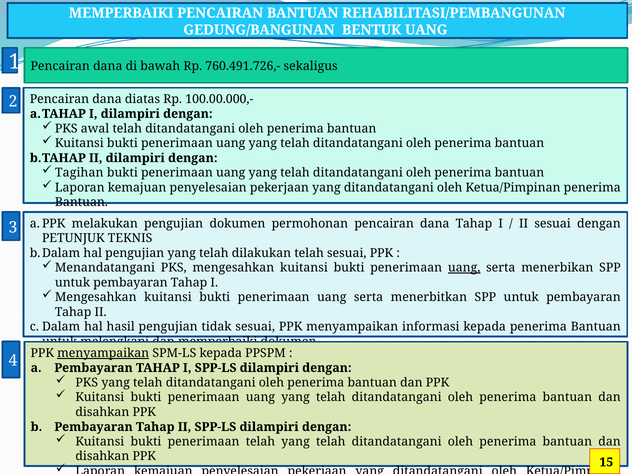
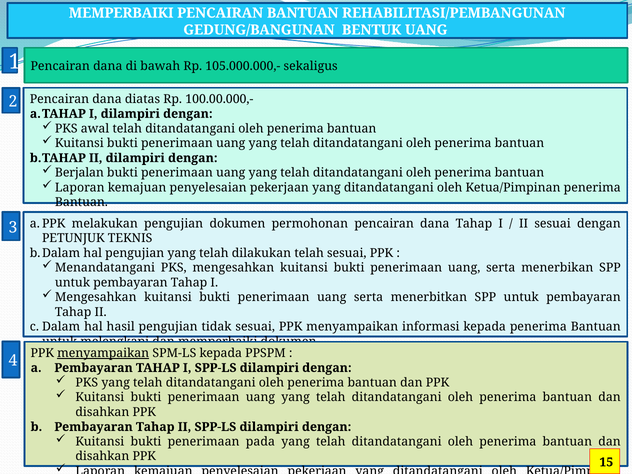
760.491.726,-: 760.491.726,- -> 105.000.000,-
Tagihan: Tagihan -> Berjalan
uang at (464, 268) underline: present -> none
penerimaan telah: telah -> pada
